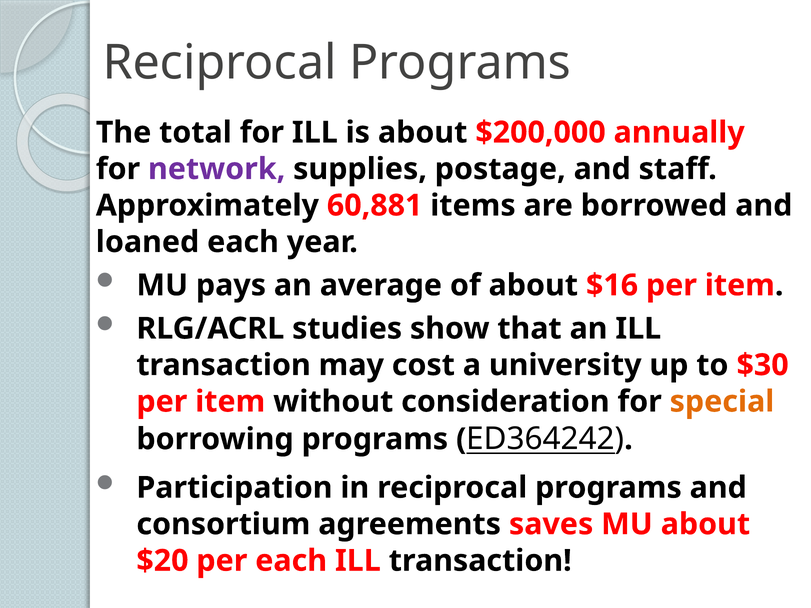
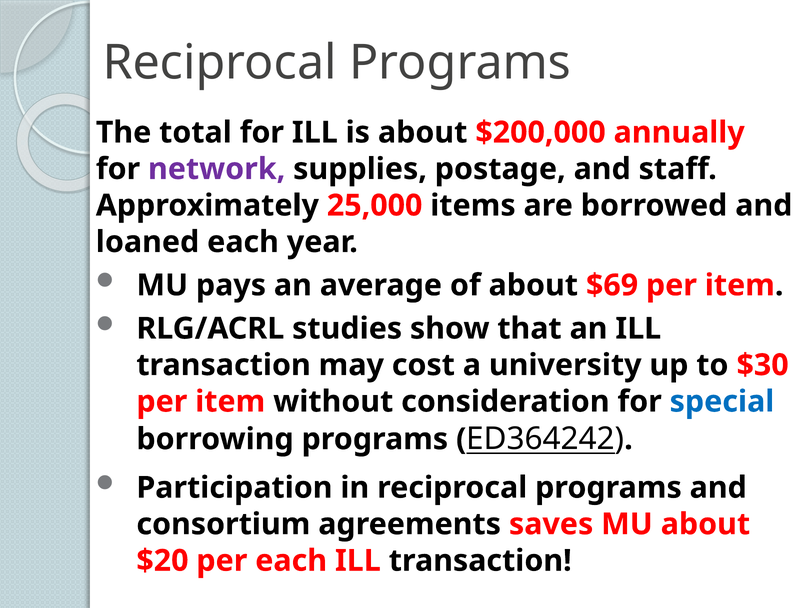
60,881: 60,881 -> 25,000
$16: $16 -> $69
special colour: orange -> blue
